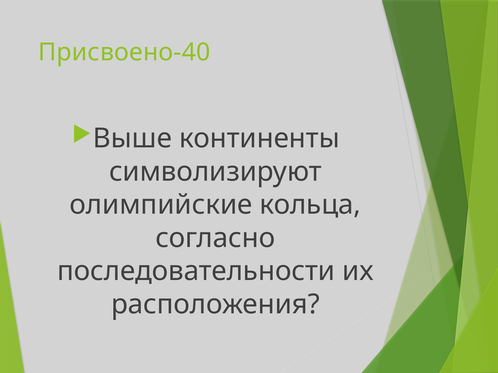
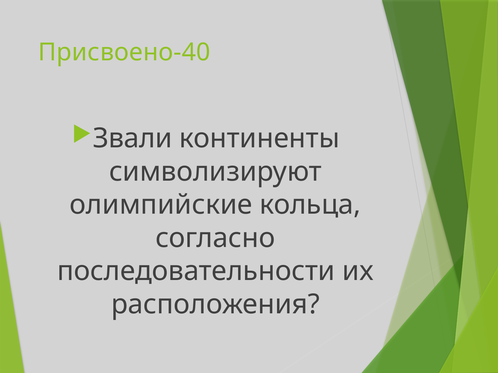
Выше: Выше -> Звали
